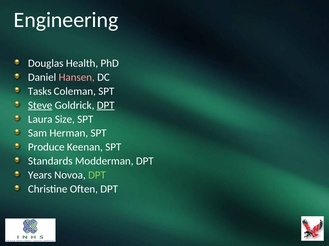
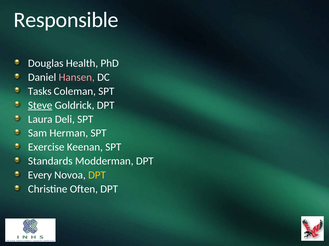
Engineering: Engineering -> Responsible
DPT at (106, 105) underline: present -> none
Size: Size -> Deli
Produce: Produce -> Exercise
Years: Years -> Every
DPT at (97, 176) colour: light green -> yellow
